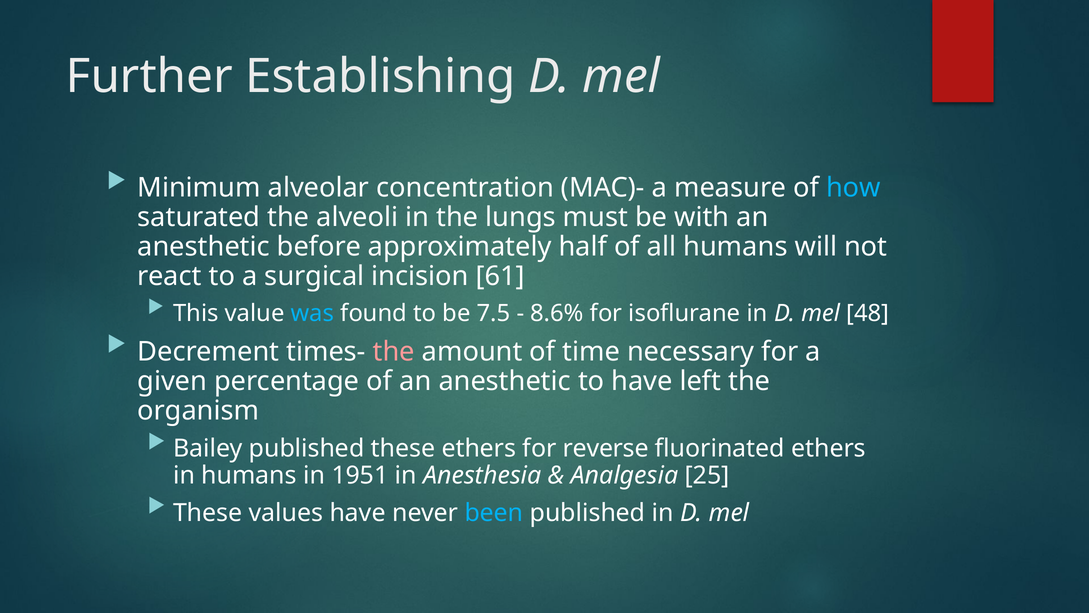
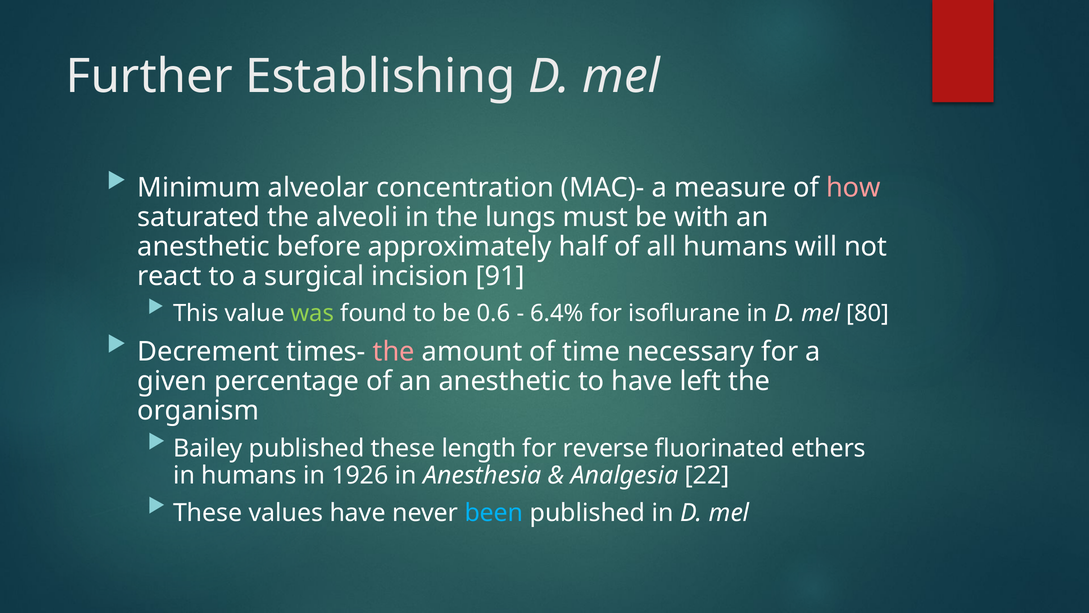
how colour: light blue -> pink
61: 61 -> 91
was colour: light blue -> light green
7.5: 7.5 -> 0.6
8.6%: 8.6% -> 6.4%
48: 48 -> 80
these ethers: ethers -> length
1951: 1951 -> 1926
25: 25 -> 22
